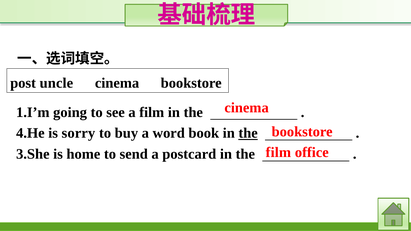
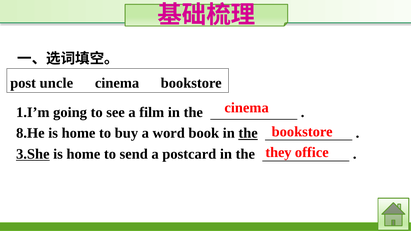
4.He: 4.He -> 8.He
sorry at (78, 133): sorry -> home
film at (278, 152): film -> they
3.She underline: none -> present
